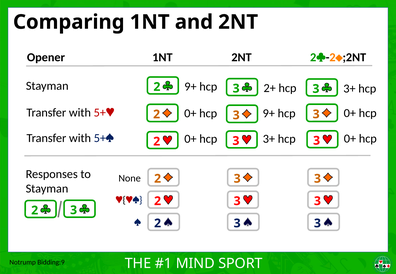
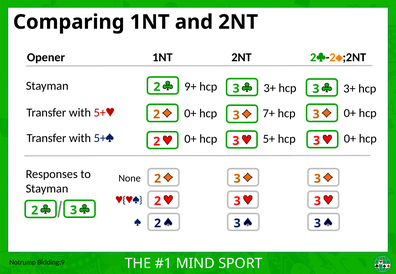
9+ hcp 3 2+: 2+ -> 3+
3 9+: 9+ -> 7+
5+ 3+: 3+ -> 5+
